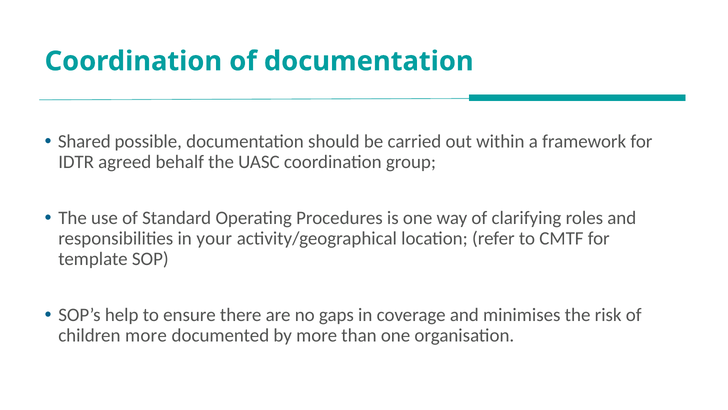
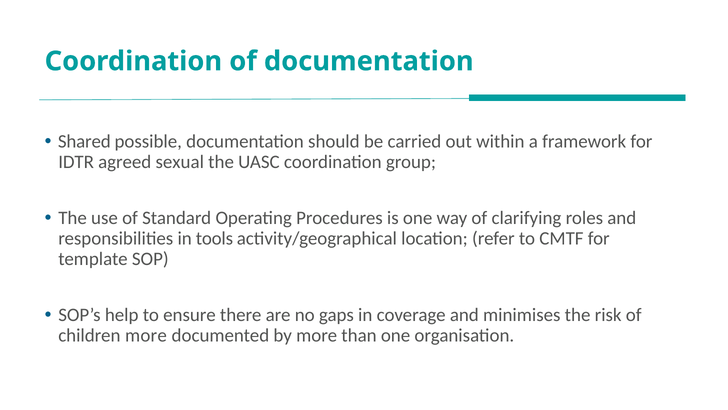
behalf: behalf -> sexual
your: your -> tools
